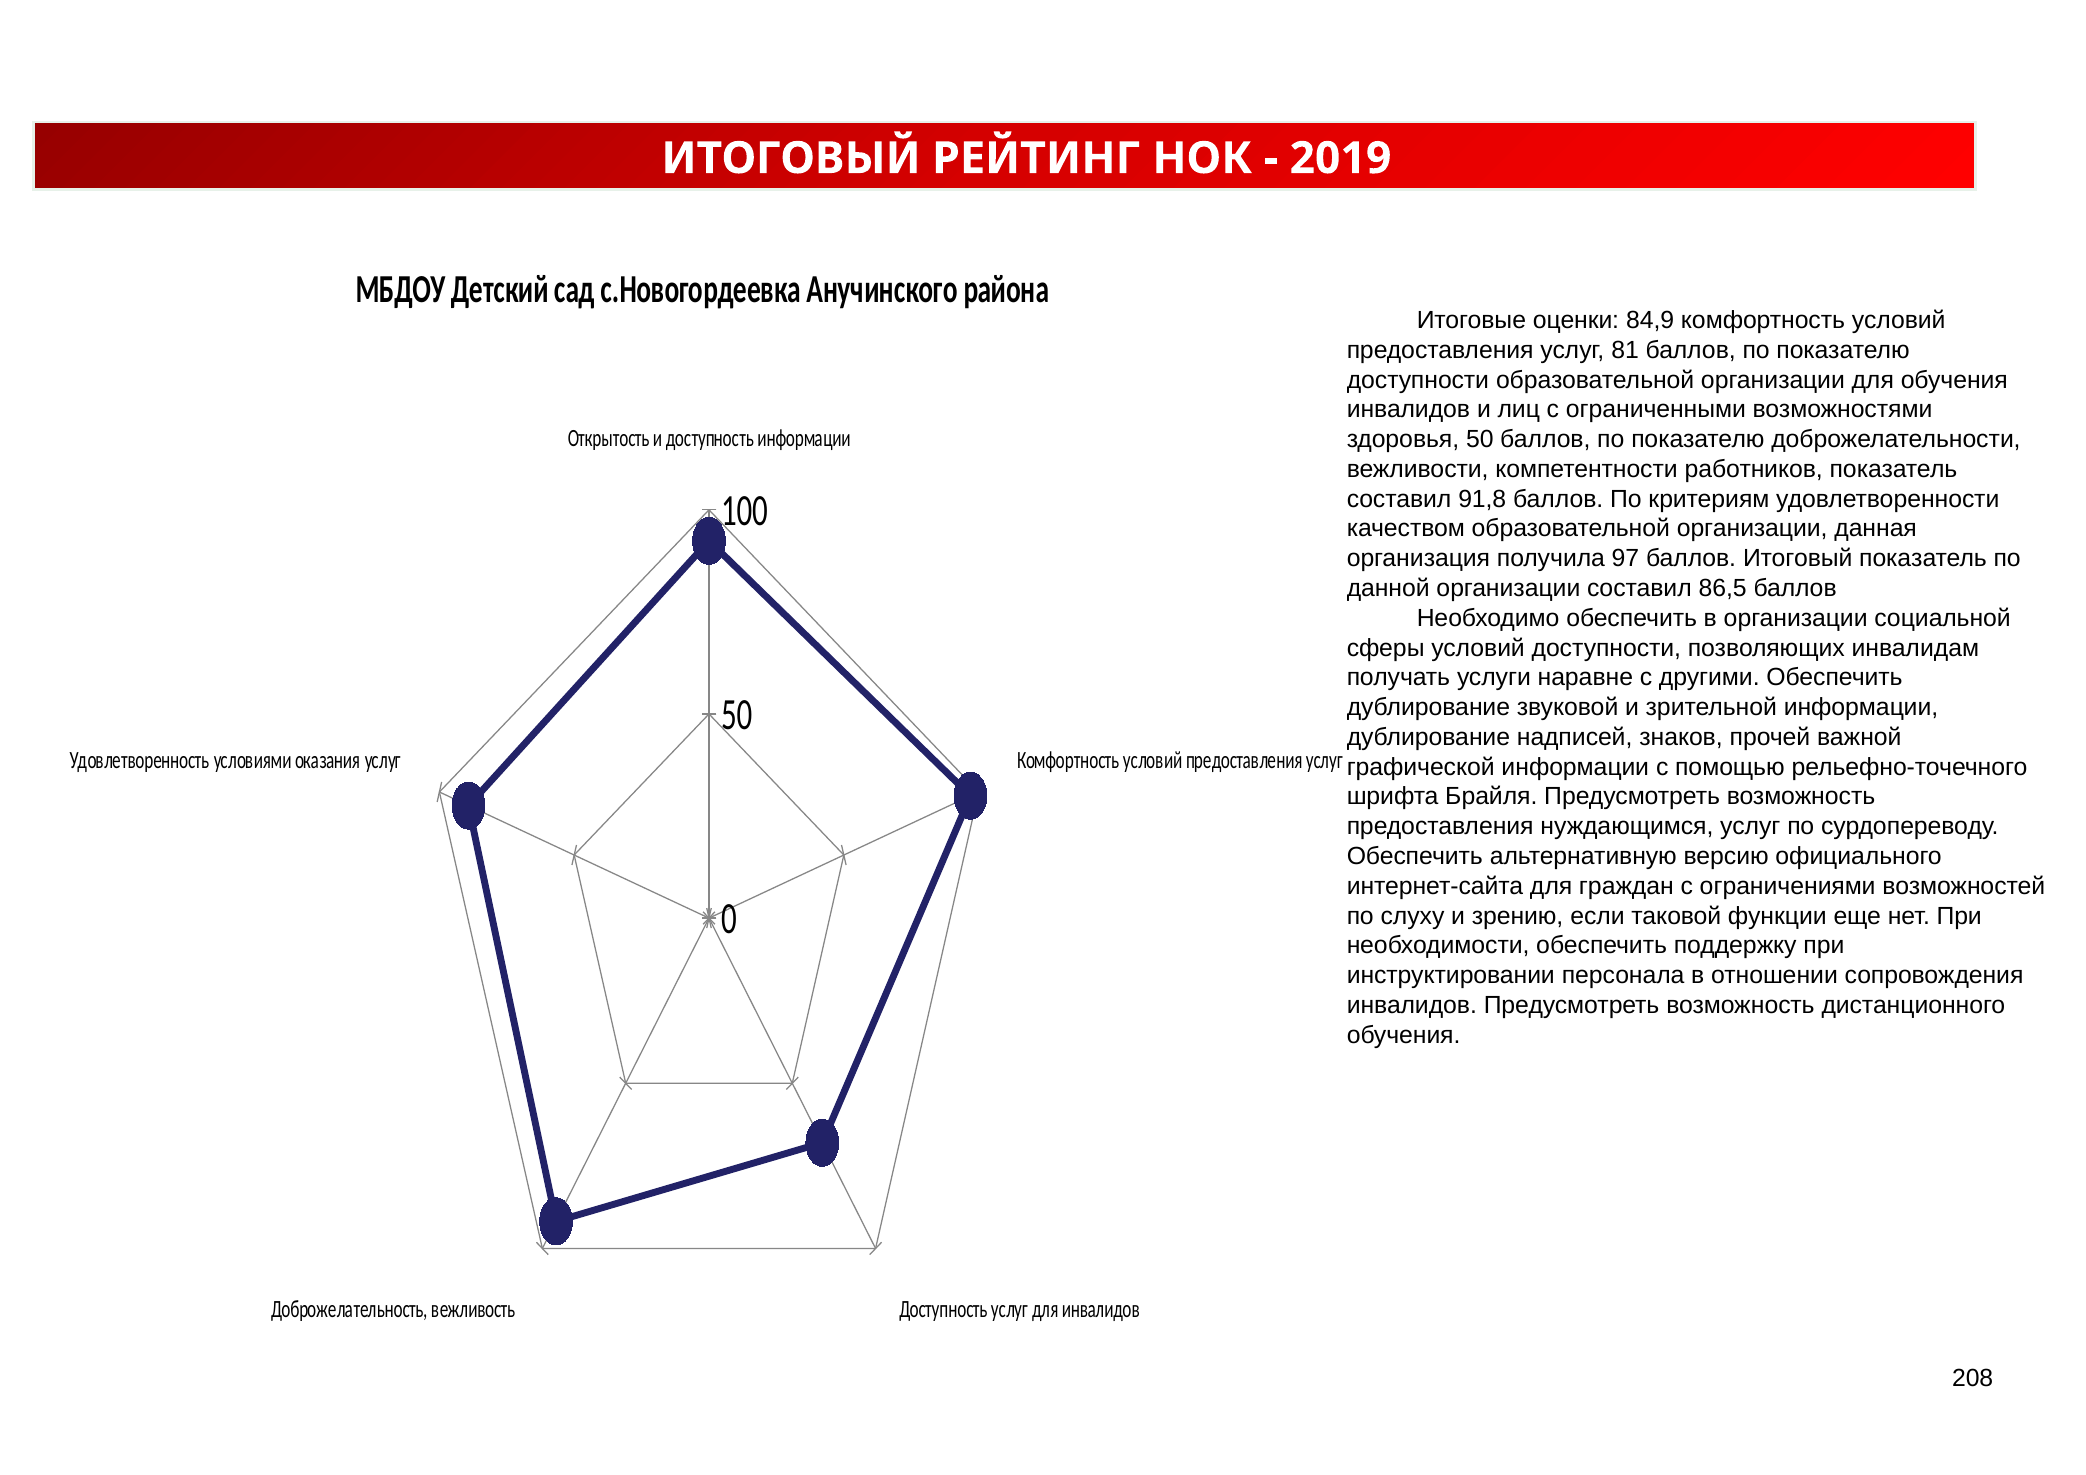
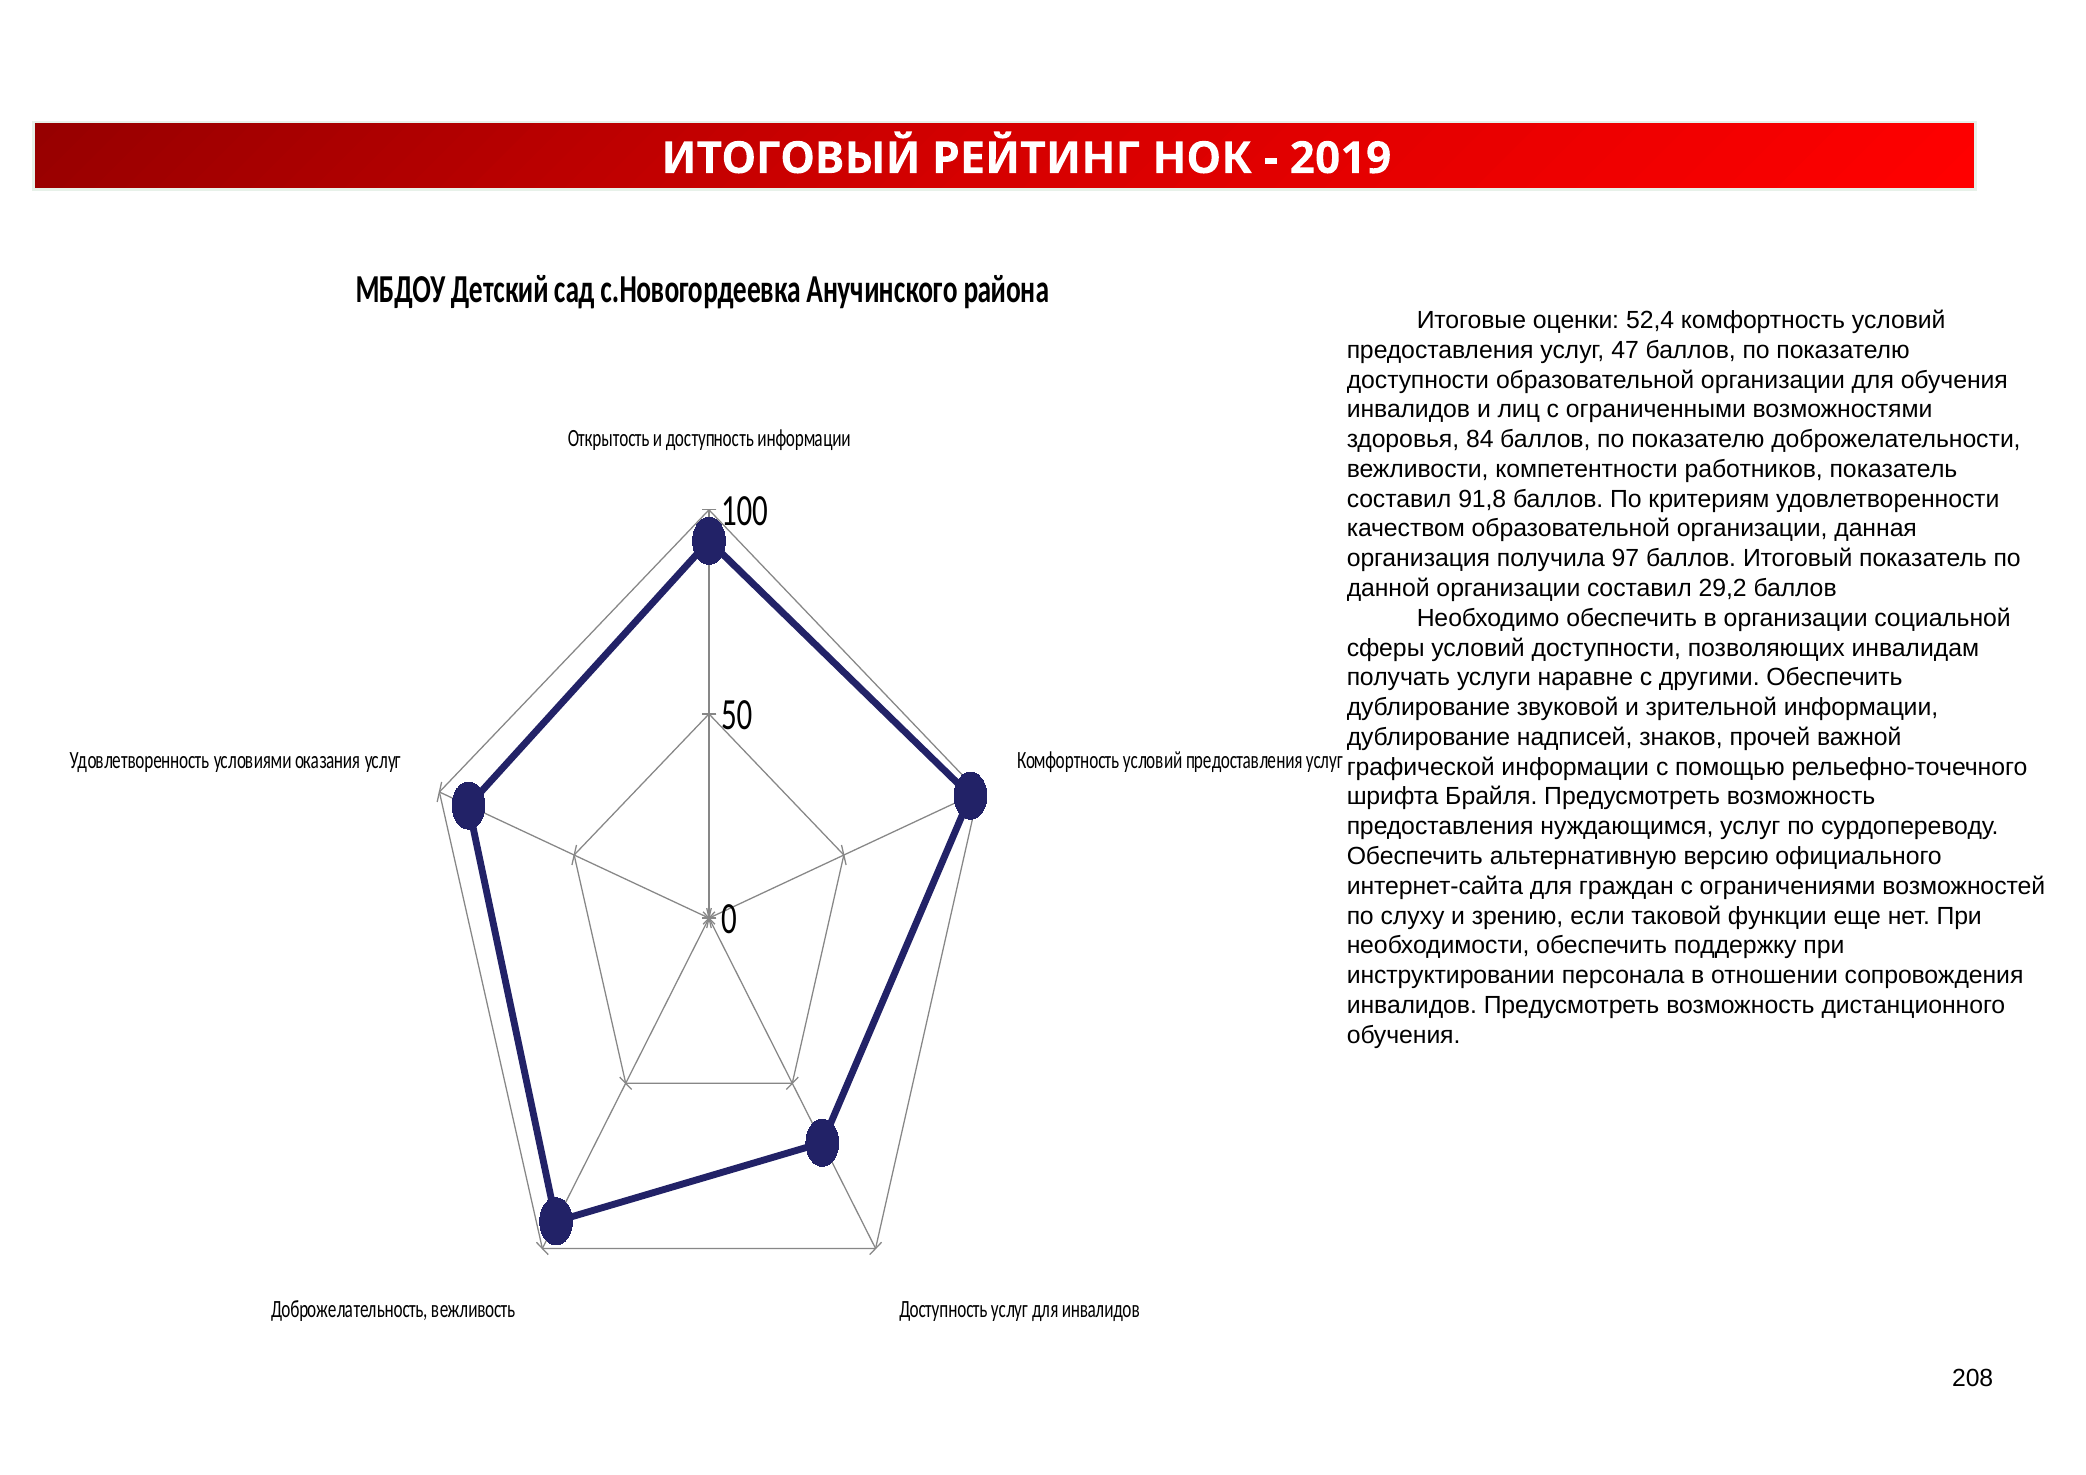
84,9: 84,9 -> 52,4
81: 81 -> 47
здоровья 50: 50 -> 84
86,5: 86,5 -> 29,2
